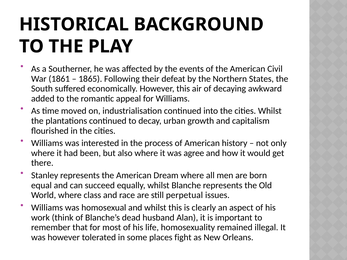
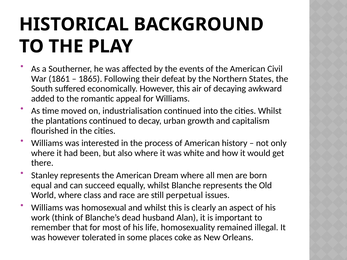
agree: agree -> white
fight: fight -> coke
